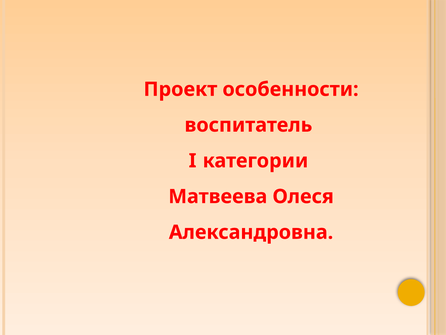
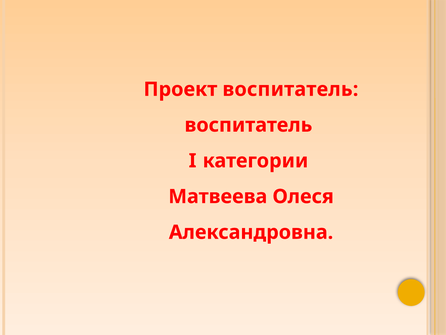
Проект особенности: особенности -> воспитатель
